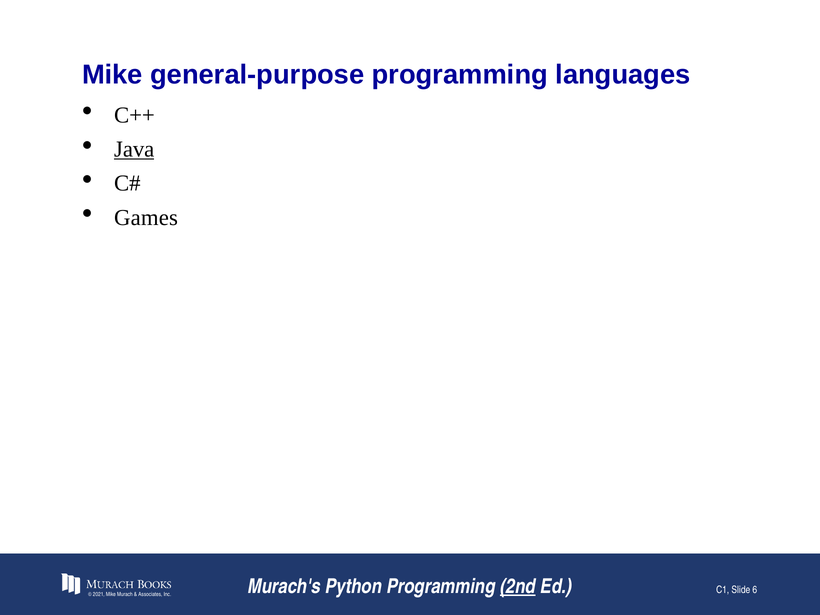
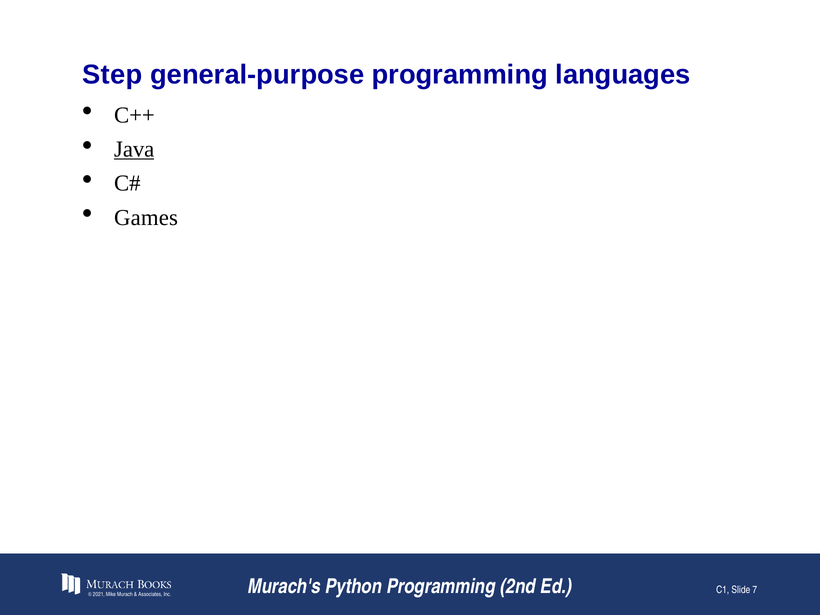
Mike at (112, 74): Mike -> Step
2nd underline: present -> none
6: 6 -> 7
